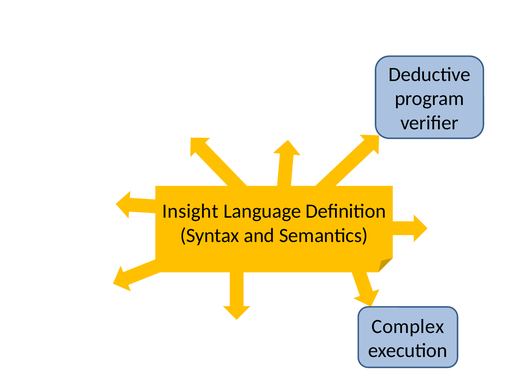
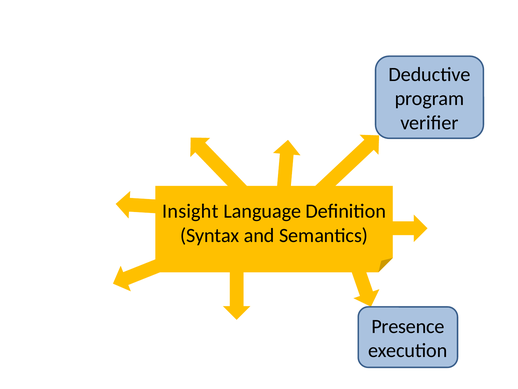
Complex: Complex -> Presence
